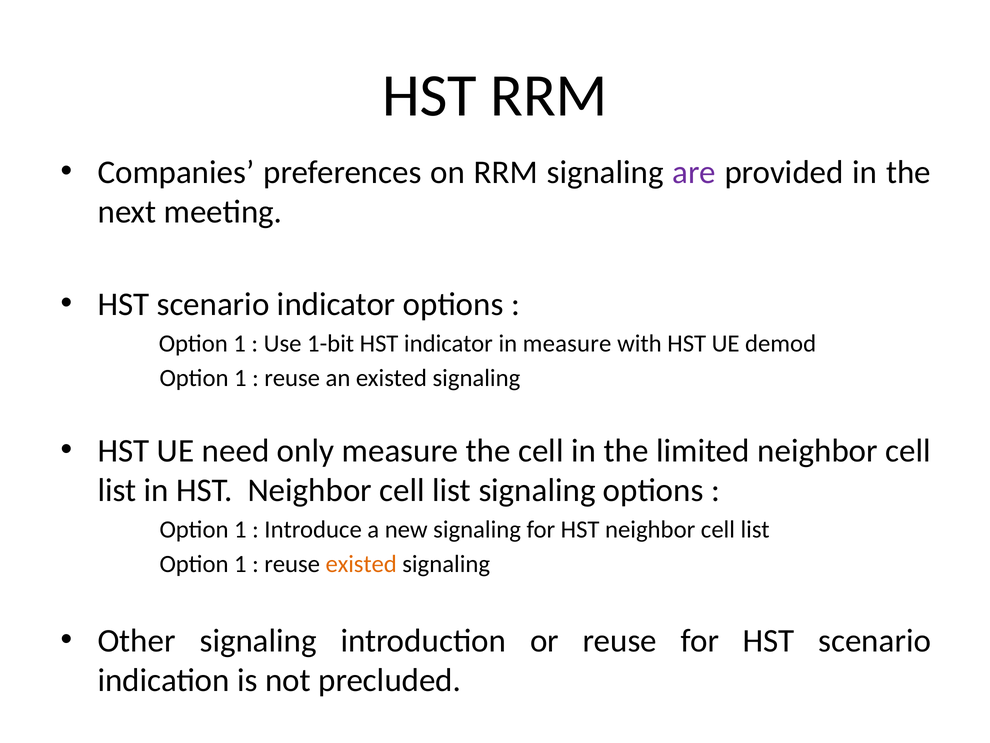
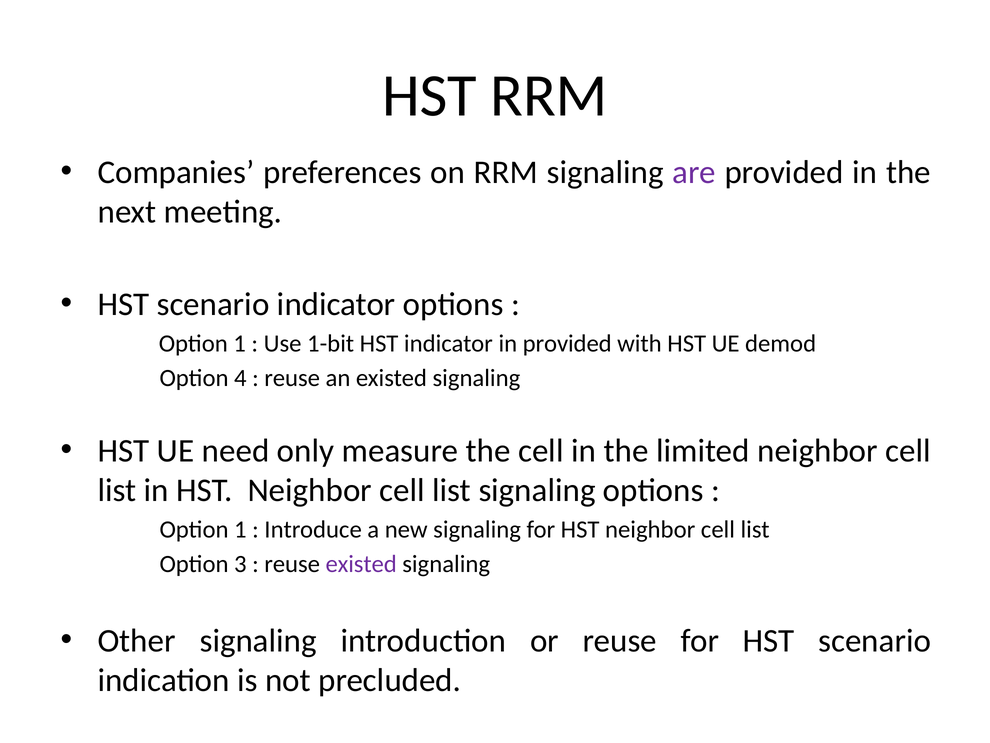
in measure: measure -> provided
1 at (240, 378): 1 -> 4
1 at (240, 564): 1 -> 3
existed at (361, 564) colour: orange -> purple
